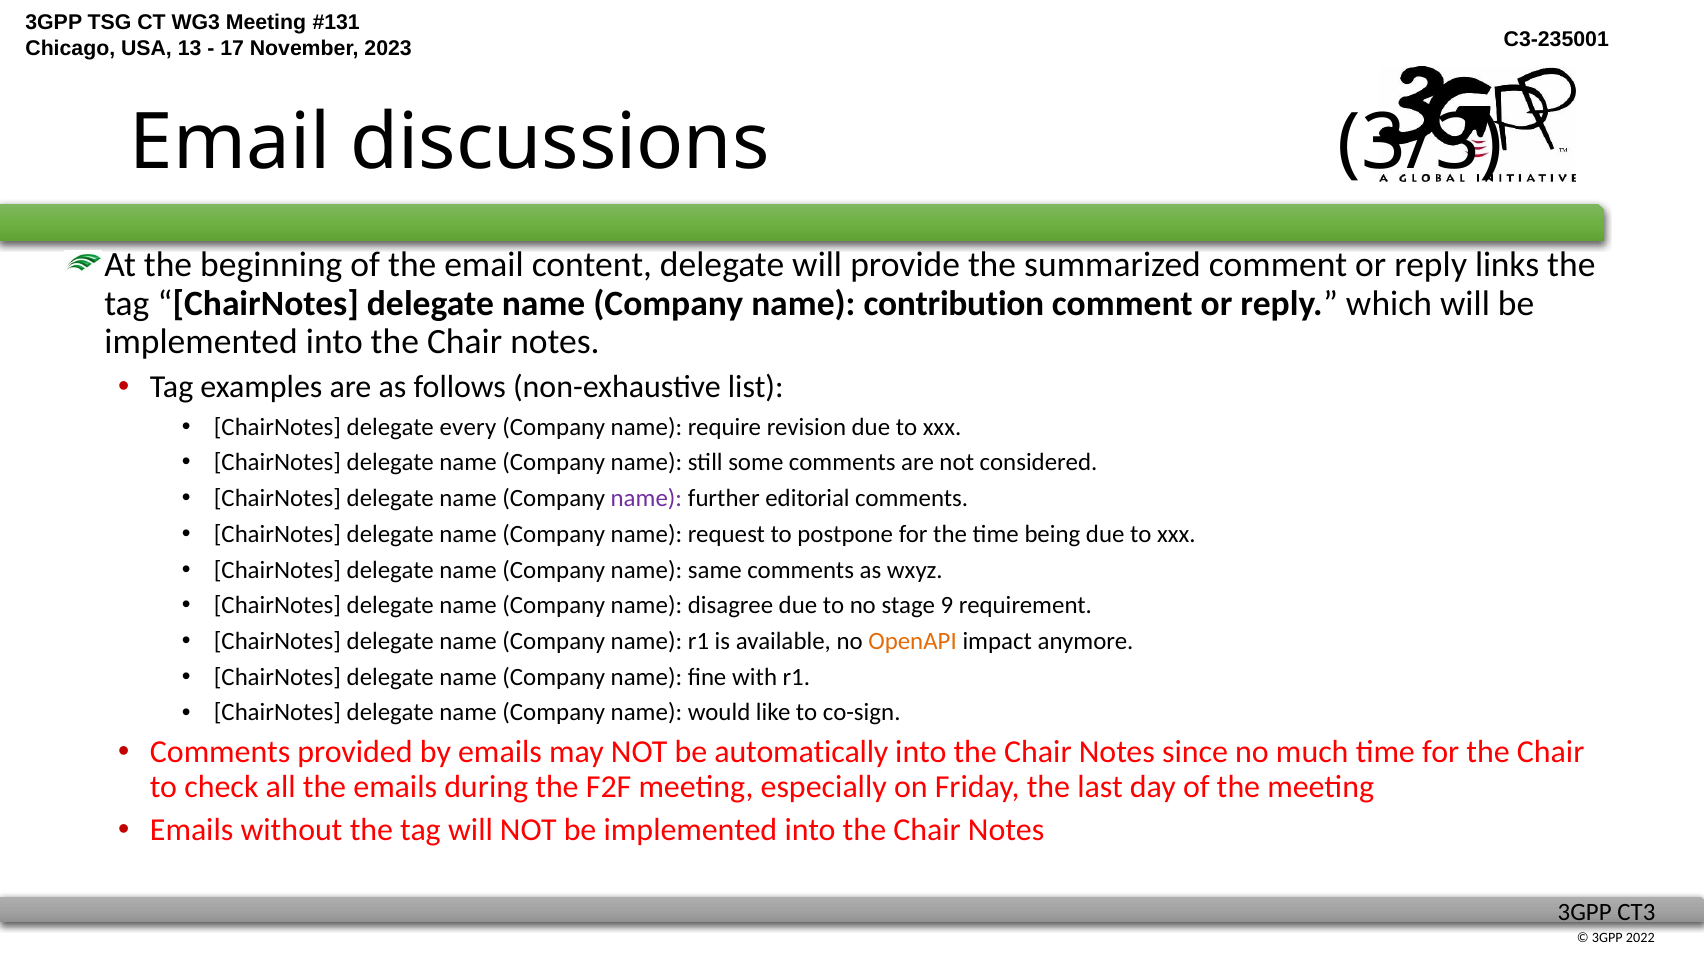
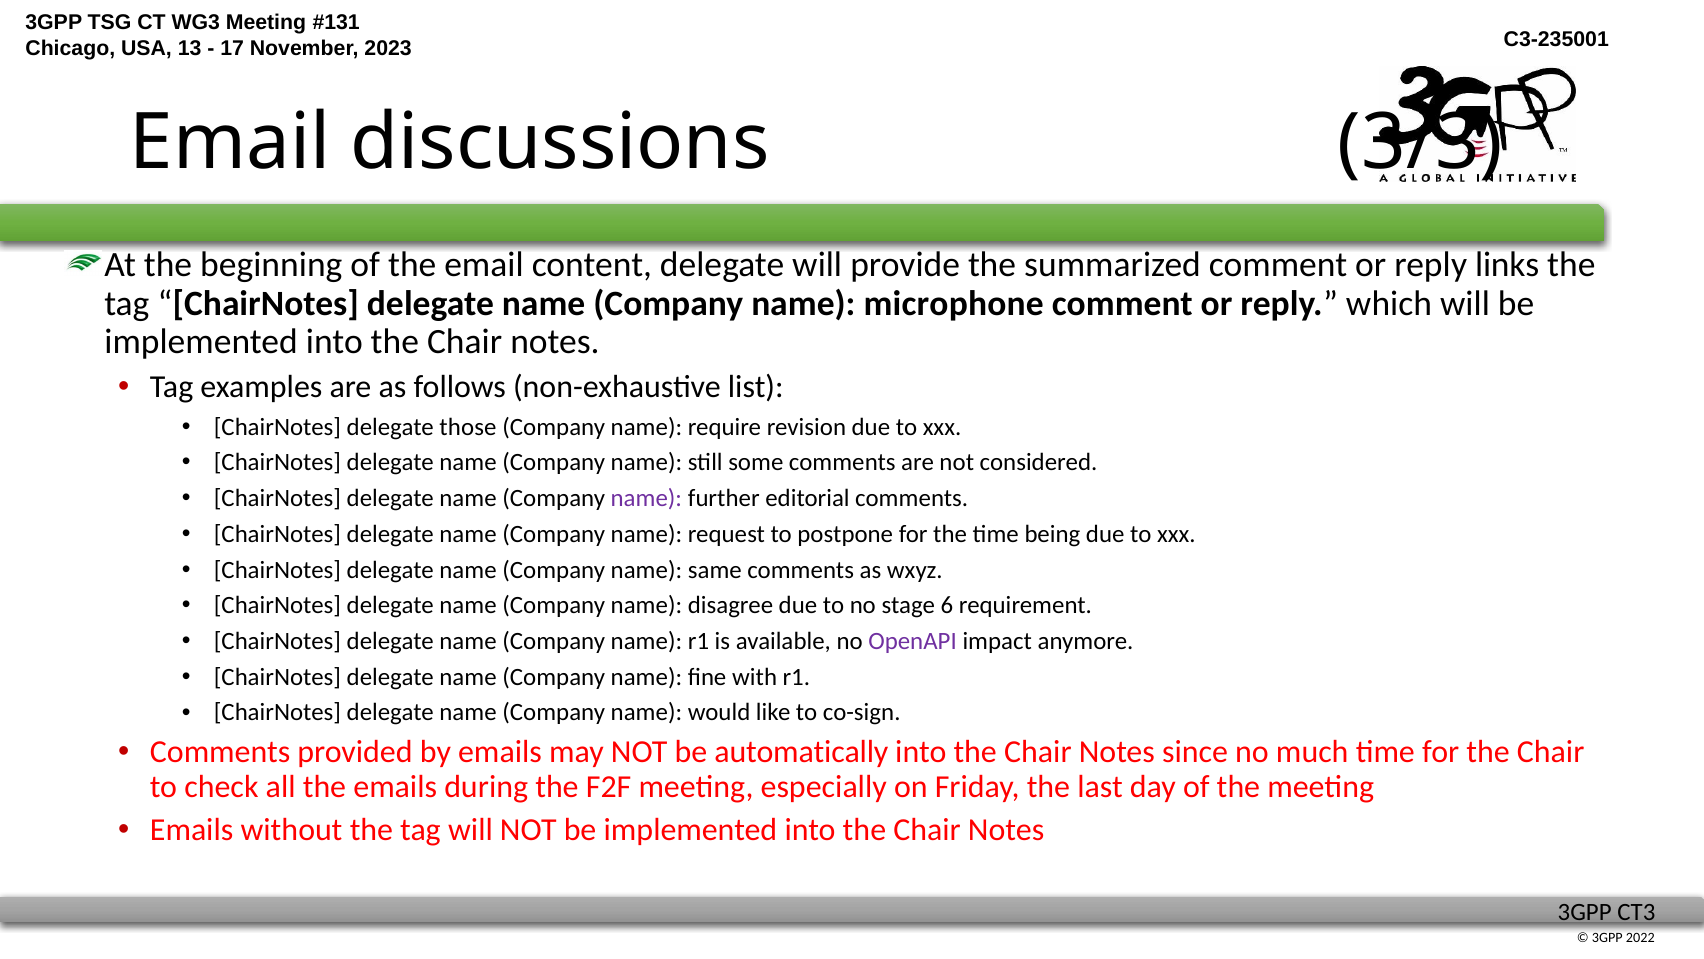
contribution: contribution -> microphone
every: every -> those
9: 9 -> 6
OpenAPI colour: orange -> purple
